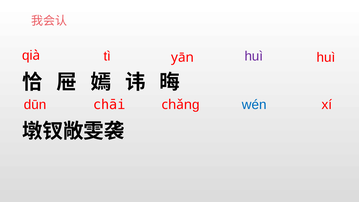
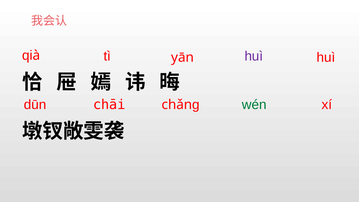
wén colour: blue -> green
